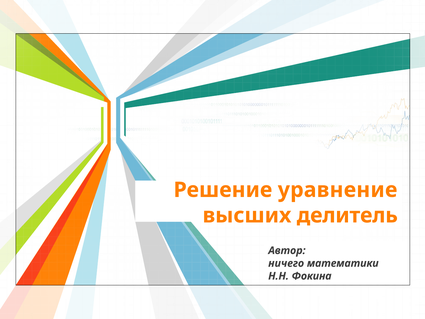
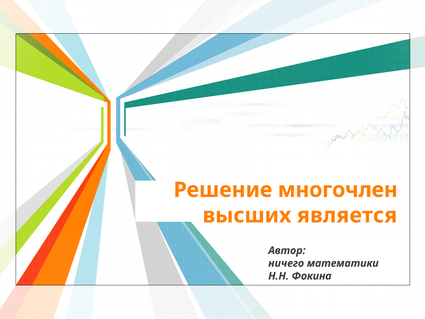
уравнение: уравнение -> многочлен
делитель: делитель -> является
